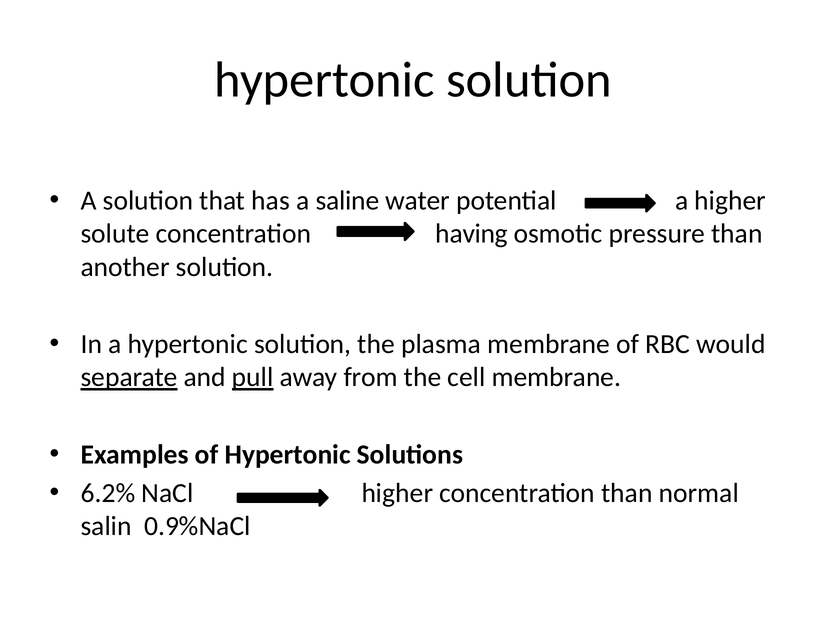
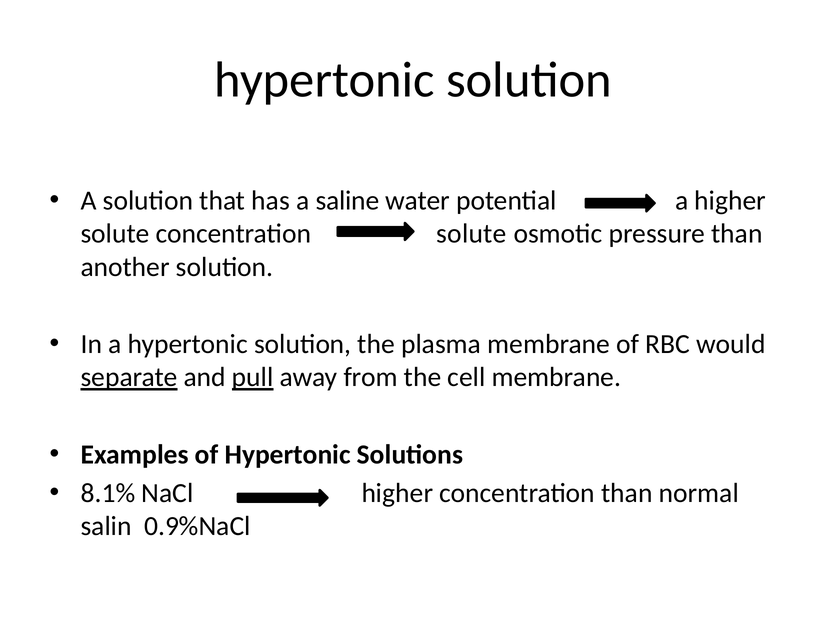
concentration having: having -> solute
6.2%: 6.2% -> 8.1%
